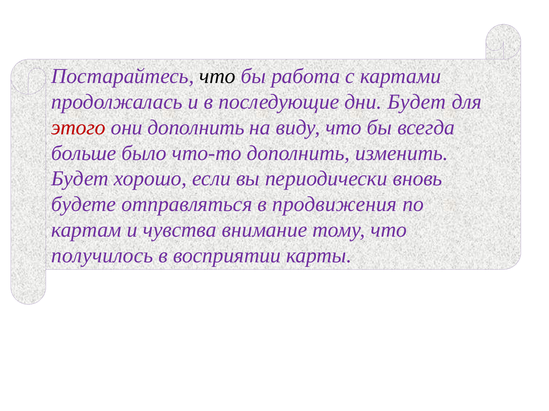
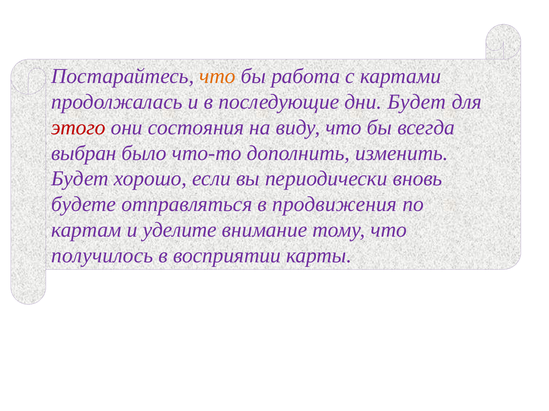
что at (217, 76) colour: black -> orange
они дополнить: дополнить -> состояния
больше: больше -> выбран
чувства: чувства -> уделите
